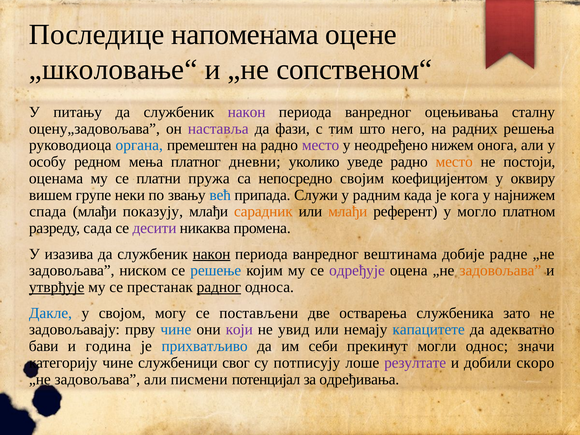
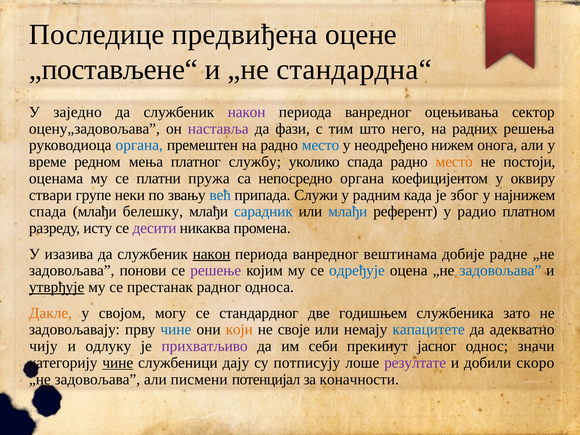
напоменама: напоменама -> предвиђена
„школовање“: „школовање“ -> „постављене“
сопственом“: сопственом“ -> стандардна“
питању: питању -> заједно
сталну: сталну -> сектор
место at (321, 145) colour: purple -> blue
особу: особу -> време
дневни: дневни -> службу
уколико уведе: уведе -> спада
непосредно својим: својим -> органа
вишем: вишем -> ствари
кога: кога -> због
показују: показују -> белешку
сарадник colour: orange -> blue
млађи at (348, 211) colour: orange -> blue
могло: могло -> радио
сада: сада -> исту
ниском: ниском -> понови
решење colour: blue -> purple
одређује colour: purple -> blue
задовољава at (500, 271) colour: orange -> blue
радног underline: present -> none
Дакле colour: blue -> orange
постављени: постављени -> стандардног
остварења: остварења -> годишњем
који colour: purple -> orange
увид: увид -> своје
бави: бави -> чију
година: година -> одлуку
прихватљиво colour: blue -> purple
могли: могли -> јасног
чине at (118, 363) underline: none -> present
свог: свог -> дају
одређивања: одређивања -> коначности
